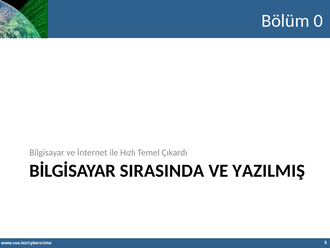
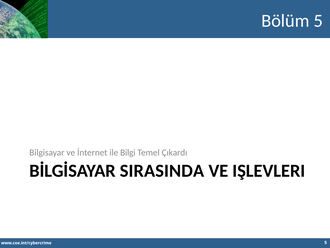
Bölüm 0: 0 -> 5
Hızlı: Hızlı -> Bilgi
YAZILMIŞ: YAZILMIŞ -> IŞLEVLERI
